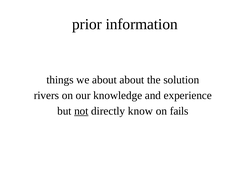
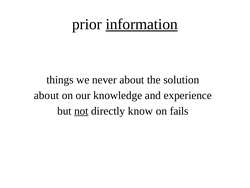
information underline: none -> present
we about: about -> never
rivers at (46, 95): rivers -> about
